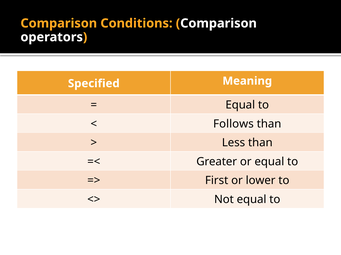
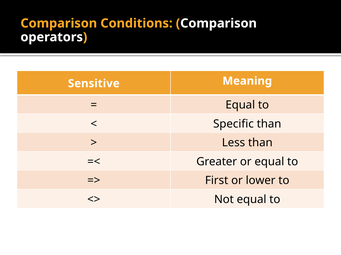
Specified: Specified -> Sensitive
Follows: Follows -> Specific
